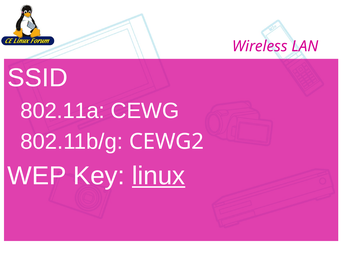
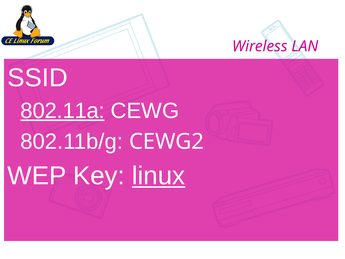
802.11a underline: none -> present
